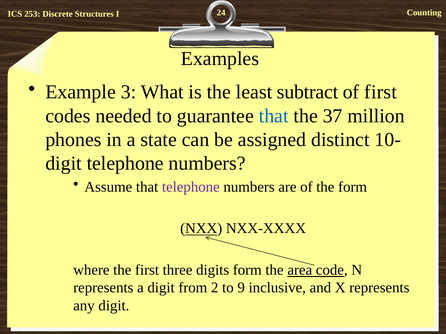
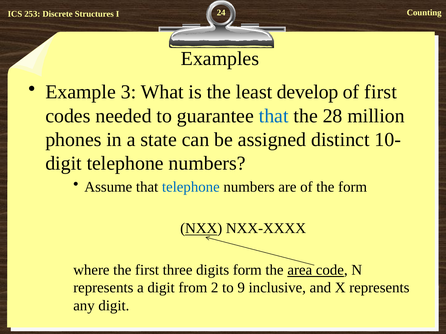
subtract: subtract -> develop
37: 37 -> 28
telephone at (191, 187) colour: purple -> blue
